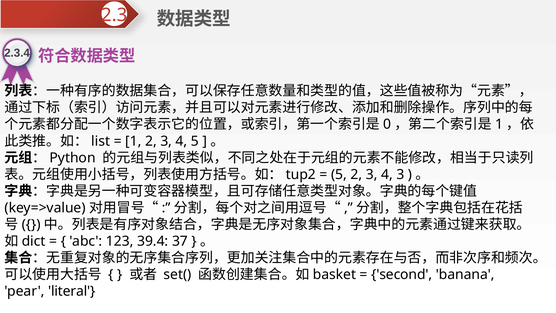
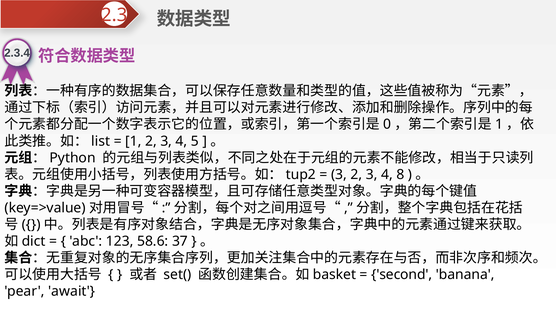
5 at (339, 174): 5 -> 3
4 3: 3 -> 8
39.4: 39.4 -> 58.6
literal: literal -> await
